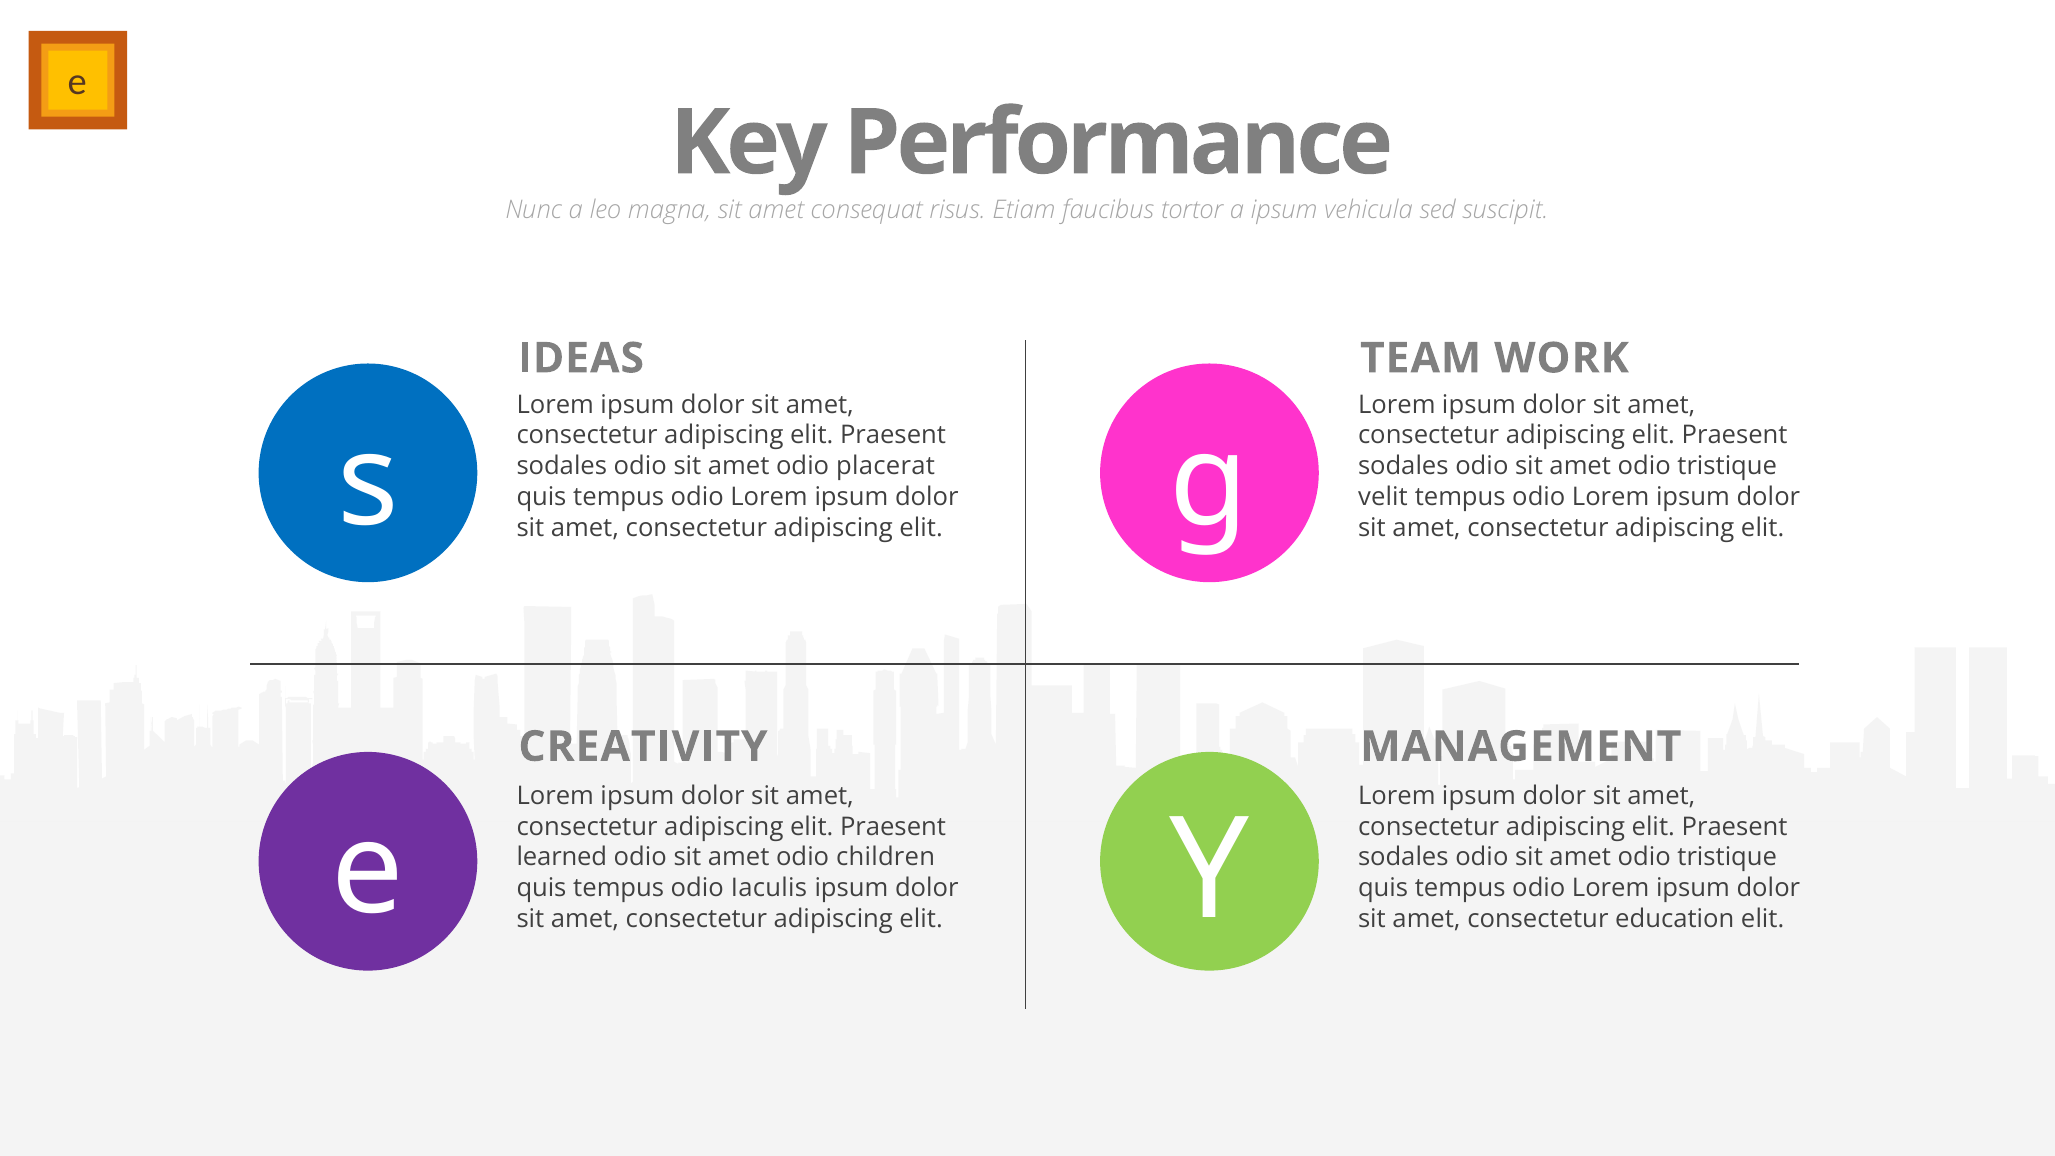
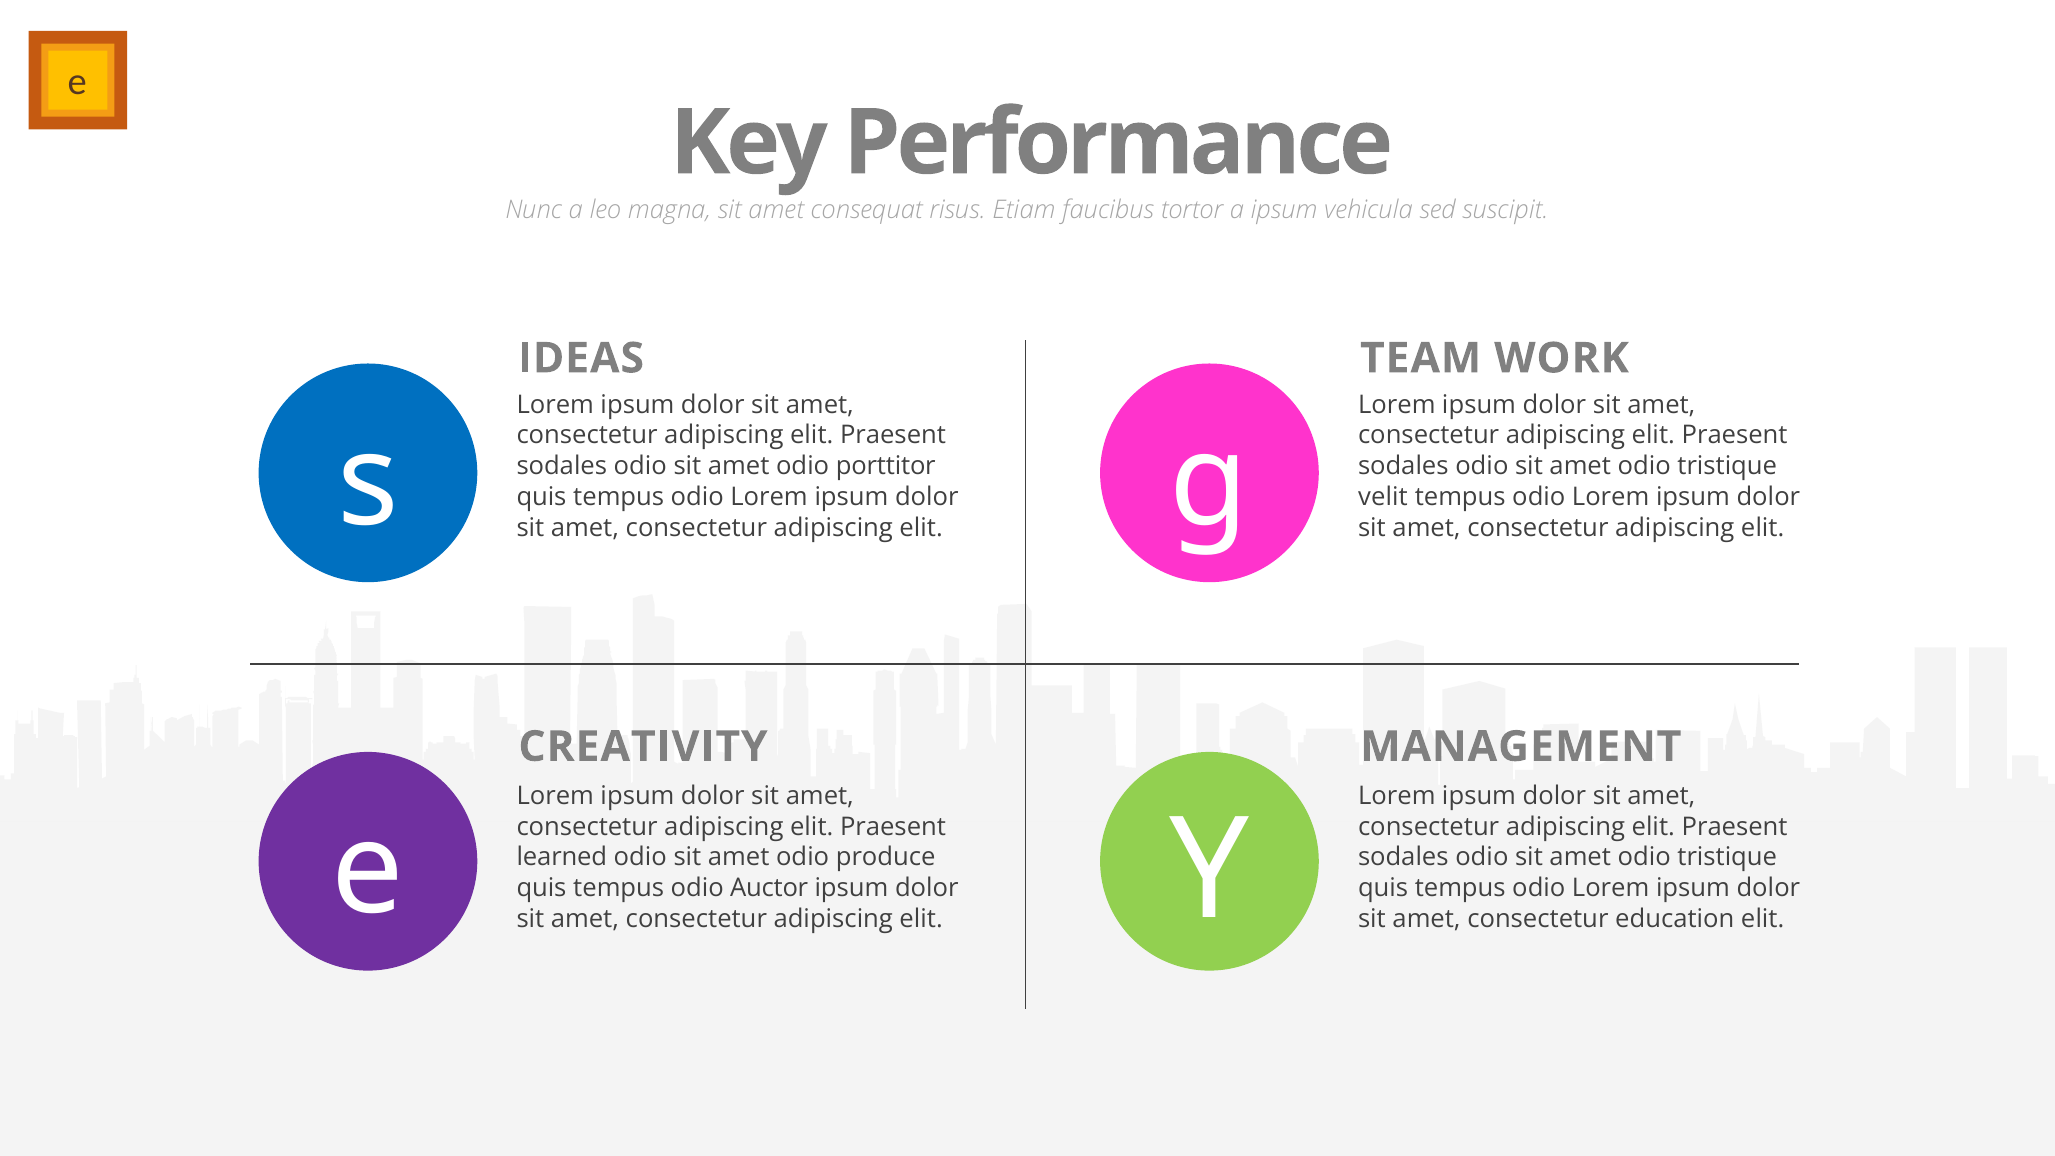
placerat: placerat -> porttitor
children: children -> produce
Iaculis: Iaculis -> Auctor
